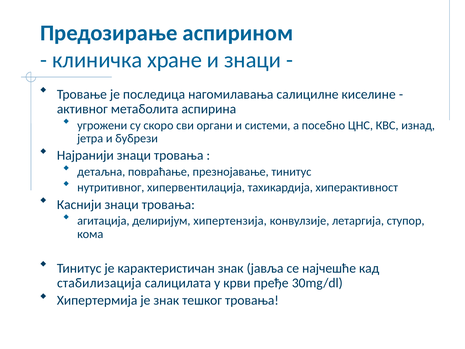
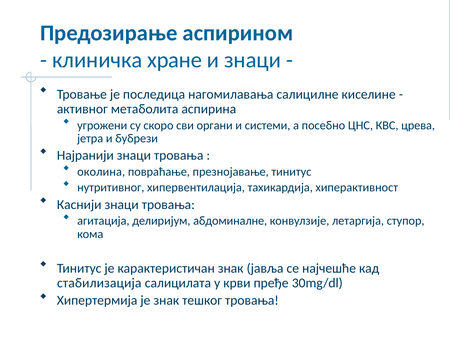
изнад: изнад -> црева
детаљна: детаљна -> околина
хипертензија: хипертензија -> абдоминалне
